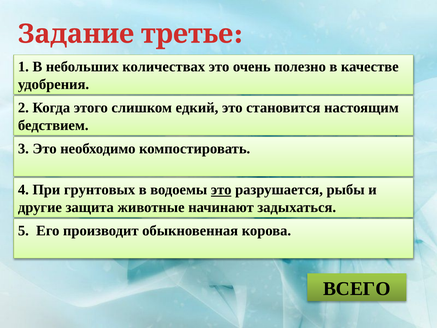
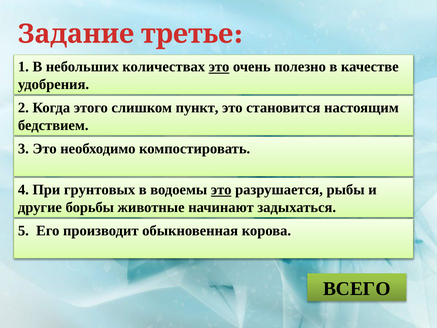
это at (219, 67) underline: none -> present
едкий: едкий -> пункт
защита: защита -> борьбы
